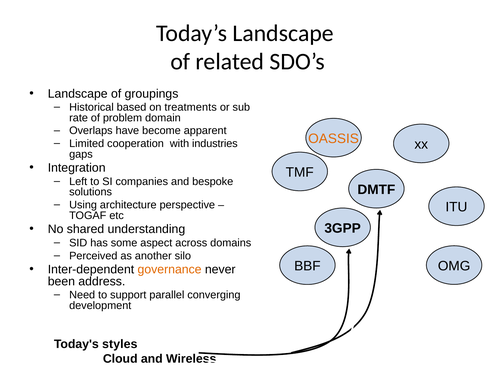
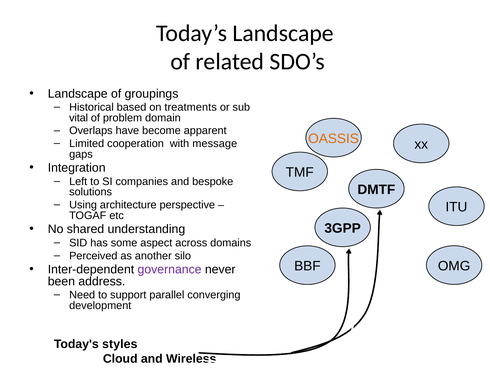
rate: rate -> vital
industries: industries -> message
governance colour: orange -> purple
